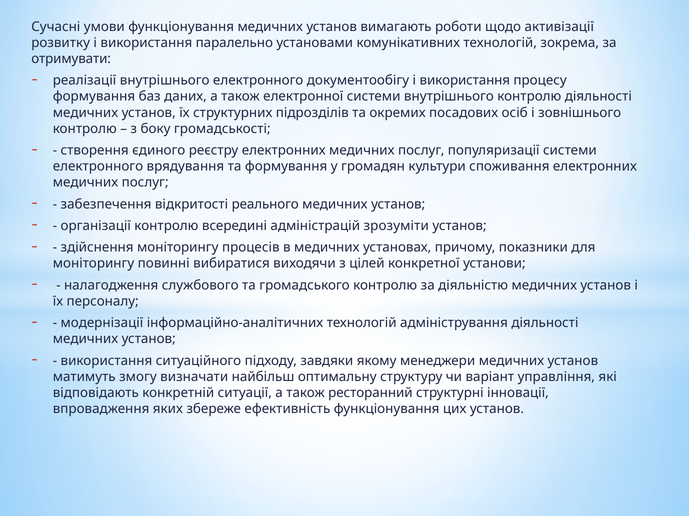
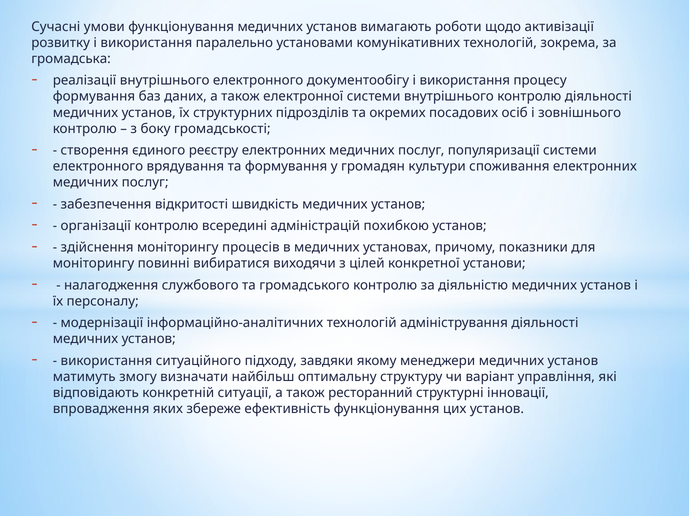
отримувати: отримувати -> громадська
реального: реального -> швидкість
зрозуміти: зрозуміти -> похибкою
